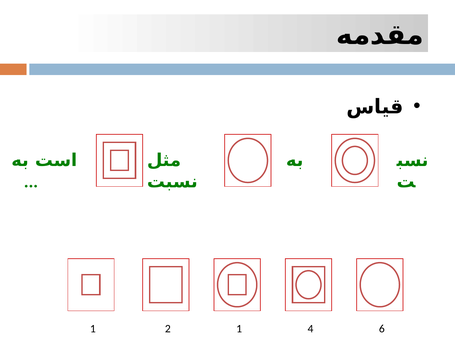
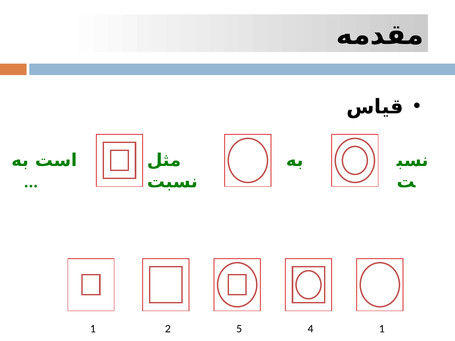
2 1: 1 -> 5
4 6: 6 -> 1
